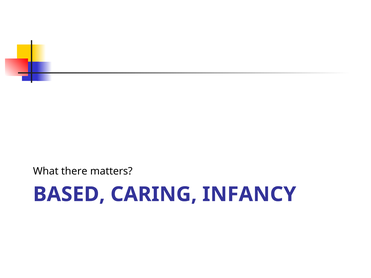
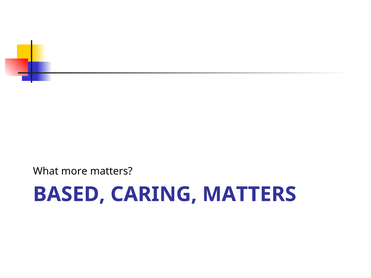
there: there -> more
CARING INFANCY: INFANCY -> MATTERS
